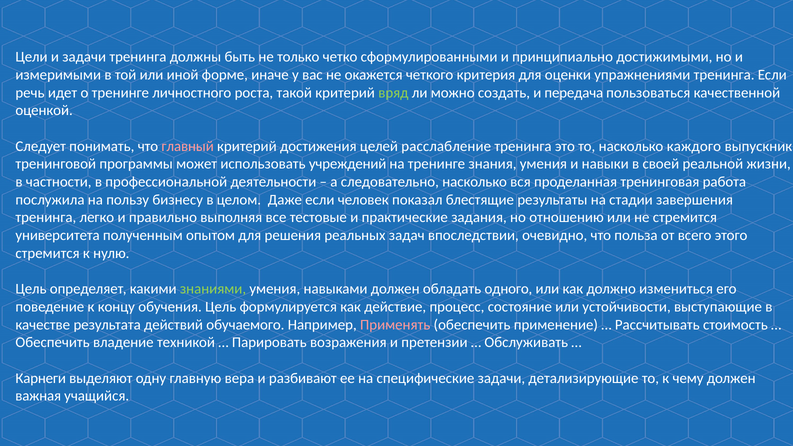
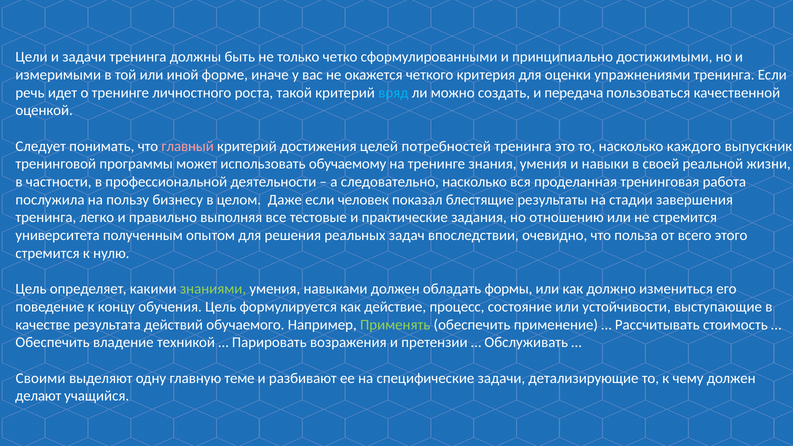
вряд colour: light green -> light blue
расслабление: расслабление -> потребностей
учреждений: учреждений -> обучаемому
одного: одного -> формы
Применять colour: pink -> light green
Карнеги: Карнеги -> Своими
вера: вера -> теме
важная: важная -> делают
